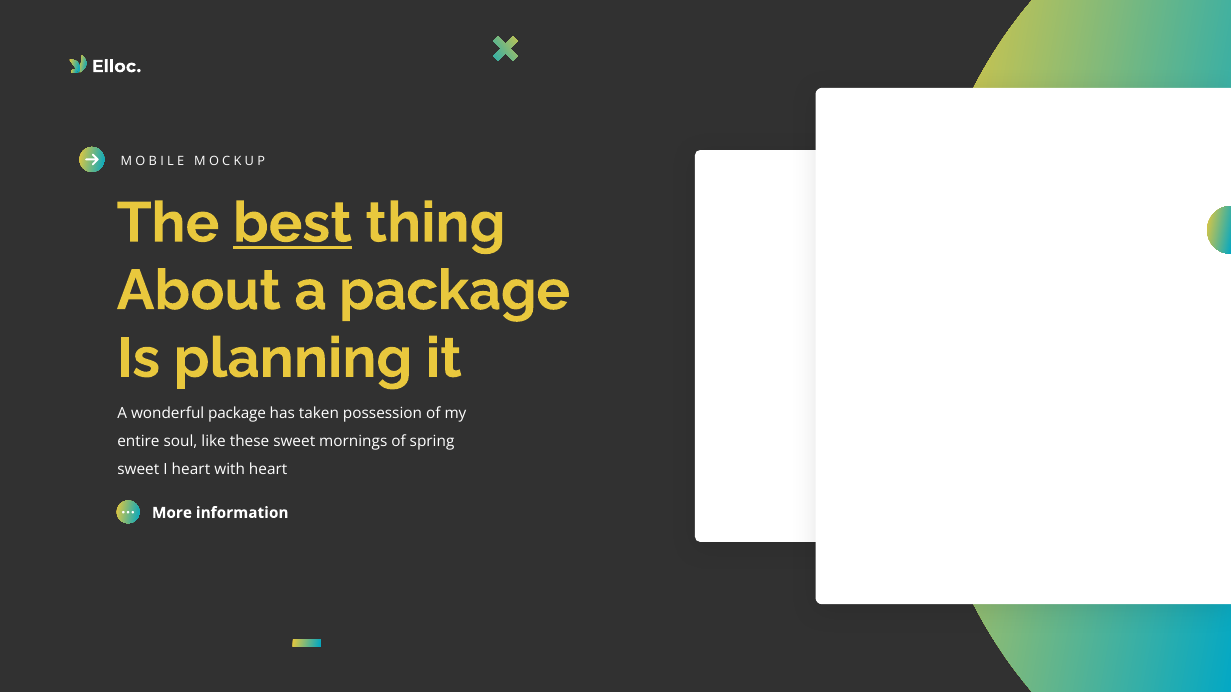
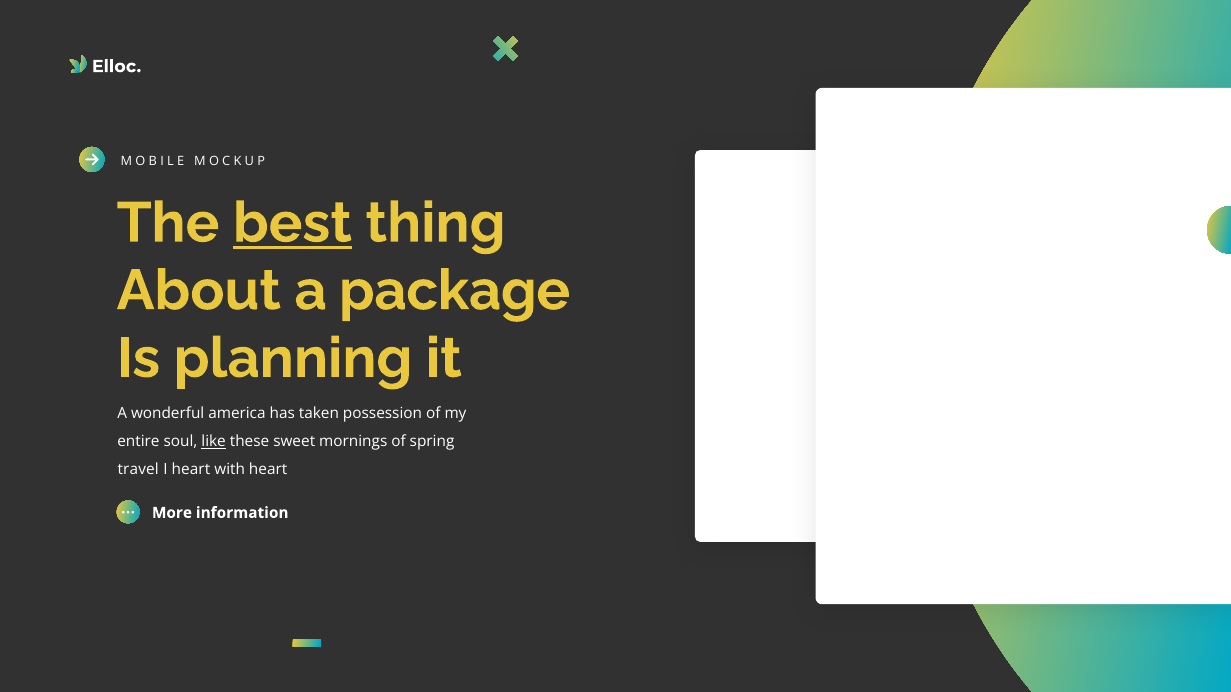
wonderful package: package -> america
like underline: none -> present
sweet at (138, 469): sweet -> travel
